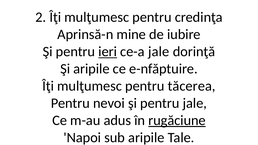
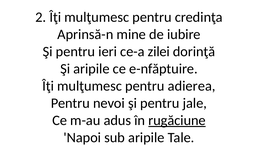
ieri underline: present -> none
ce-a jale: jale -> zilei
tăcerea: tăcerea -> adierea
